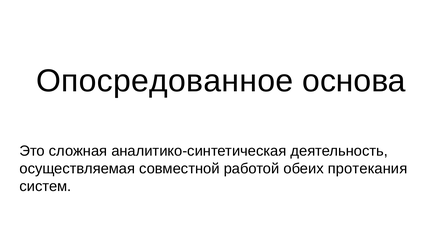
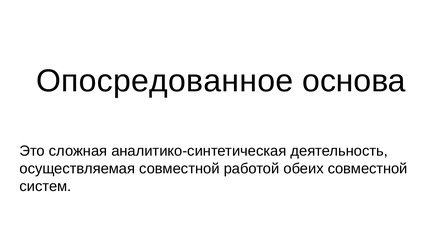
обеих протекания: протекания -> совместной
